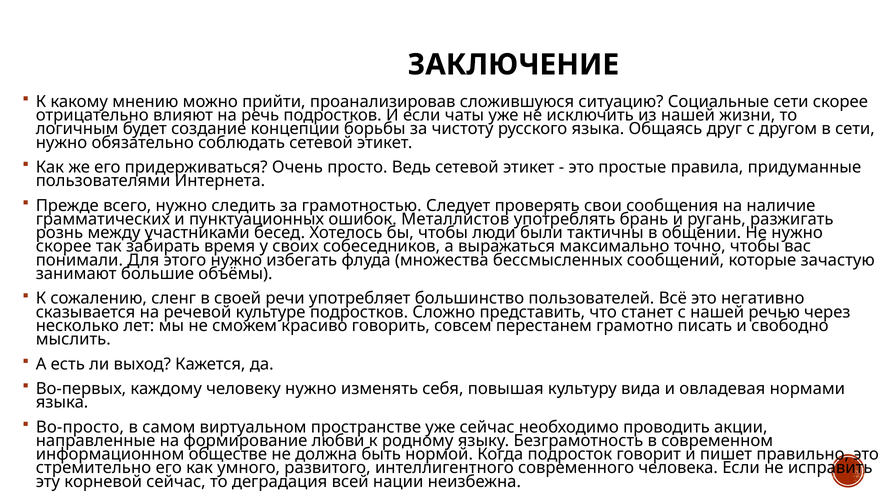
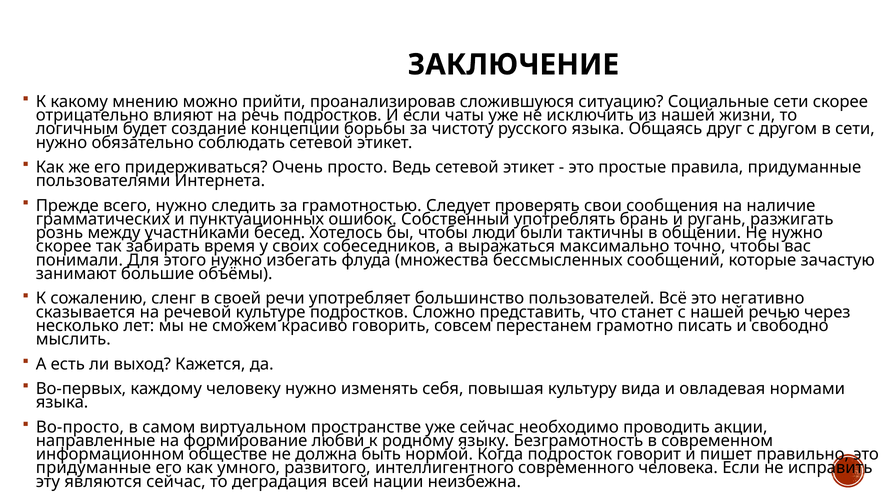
Металлистов: Металлистов -> Собственный
стремительно at (94, 468): стремительно -> придуманные
корневой: корневой -> являются
